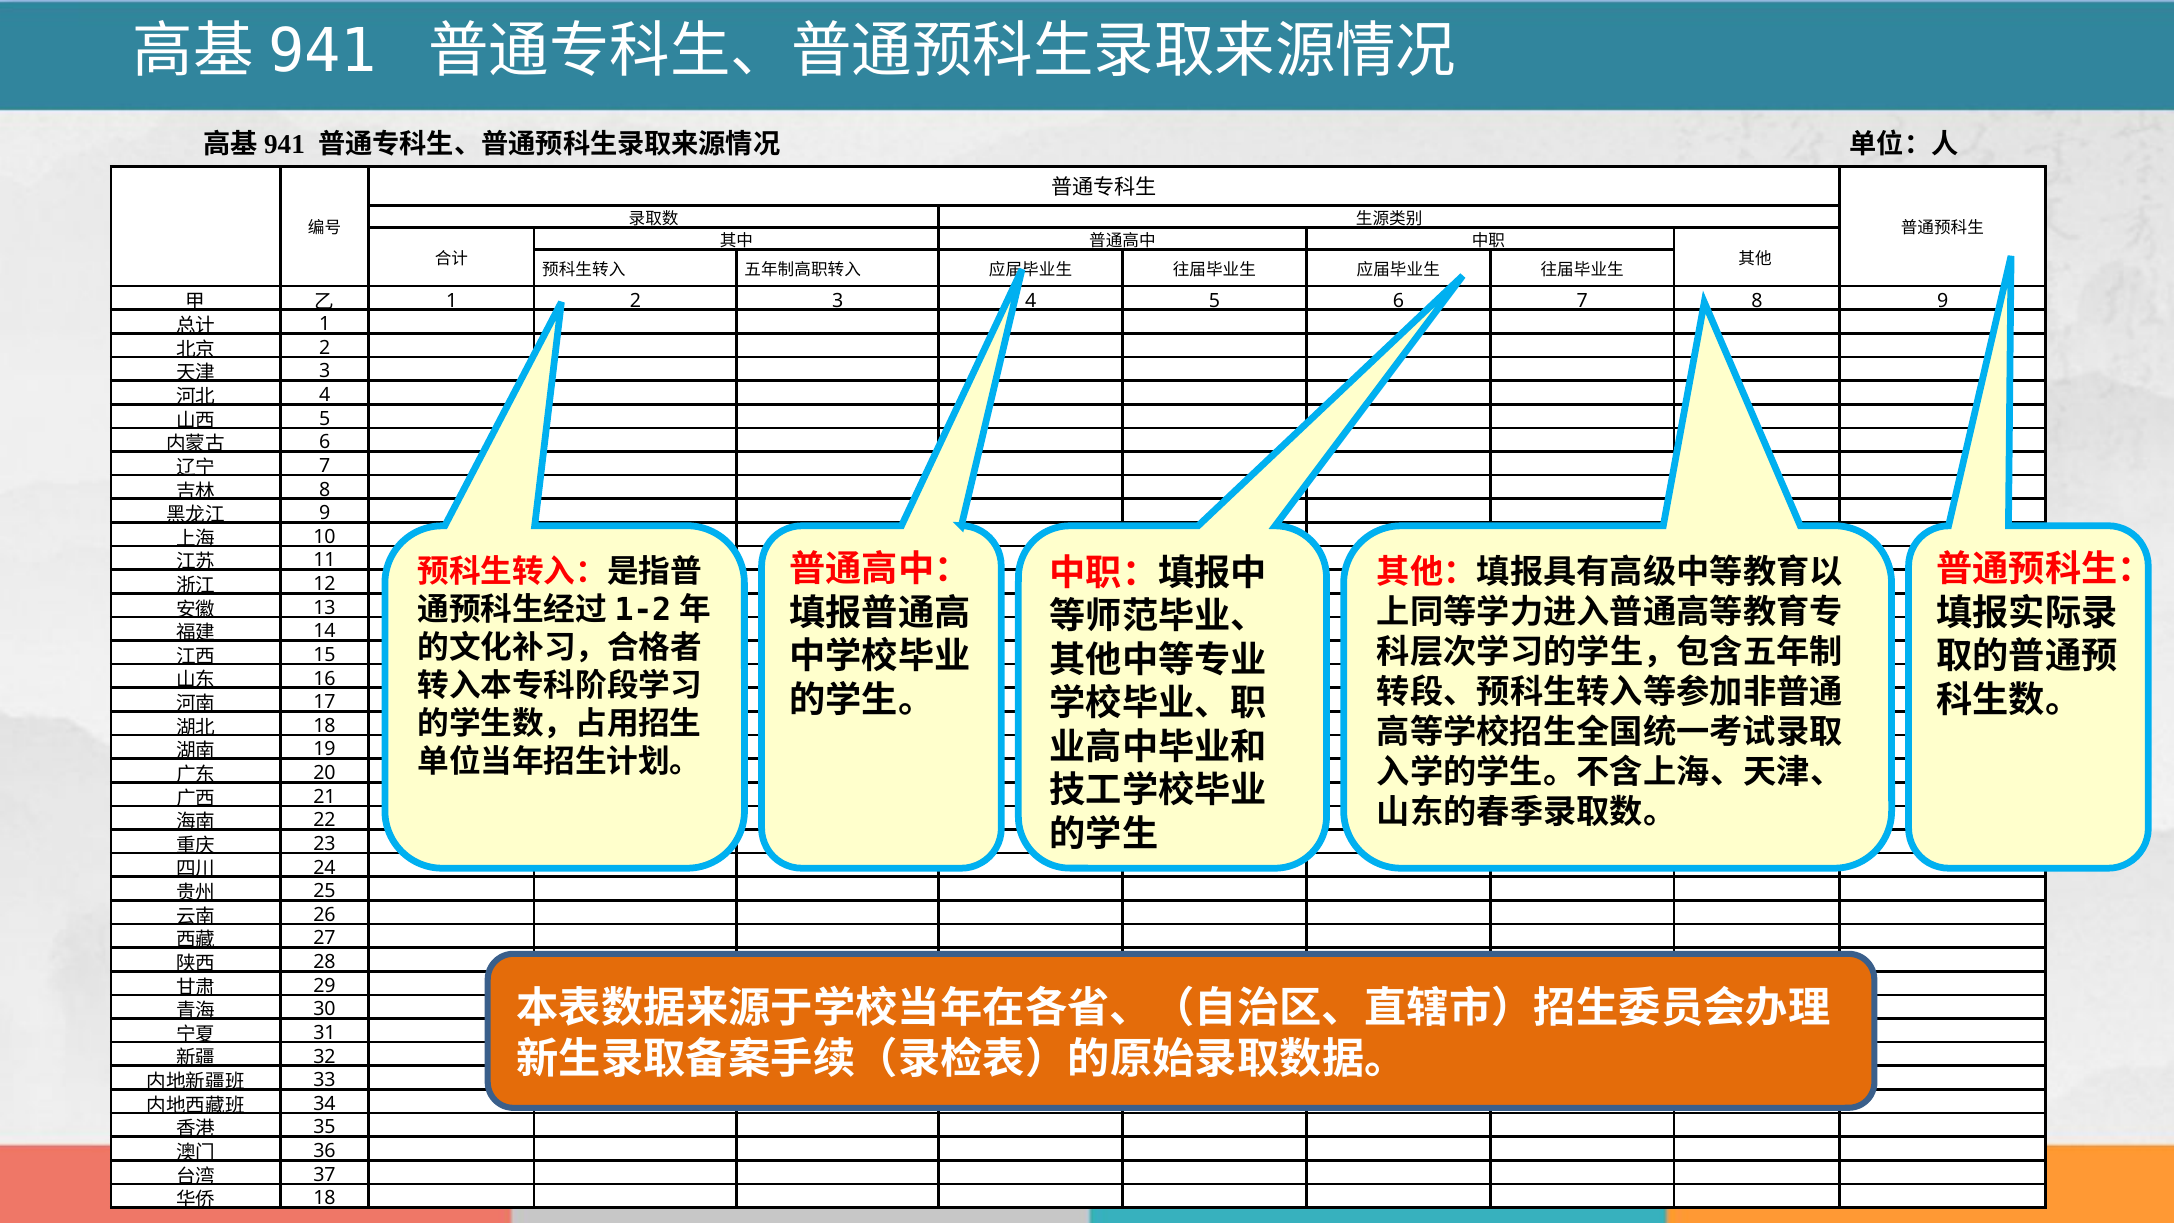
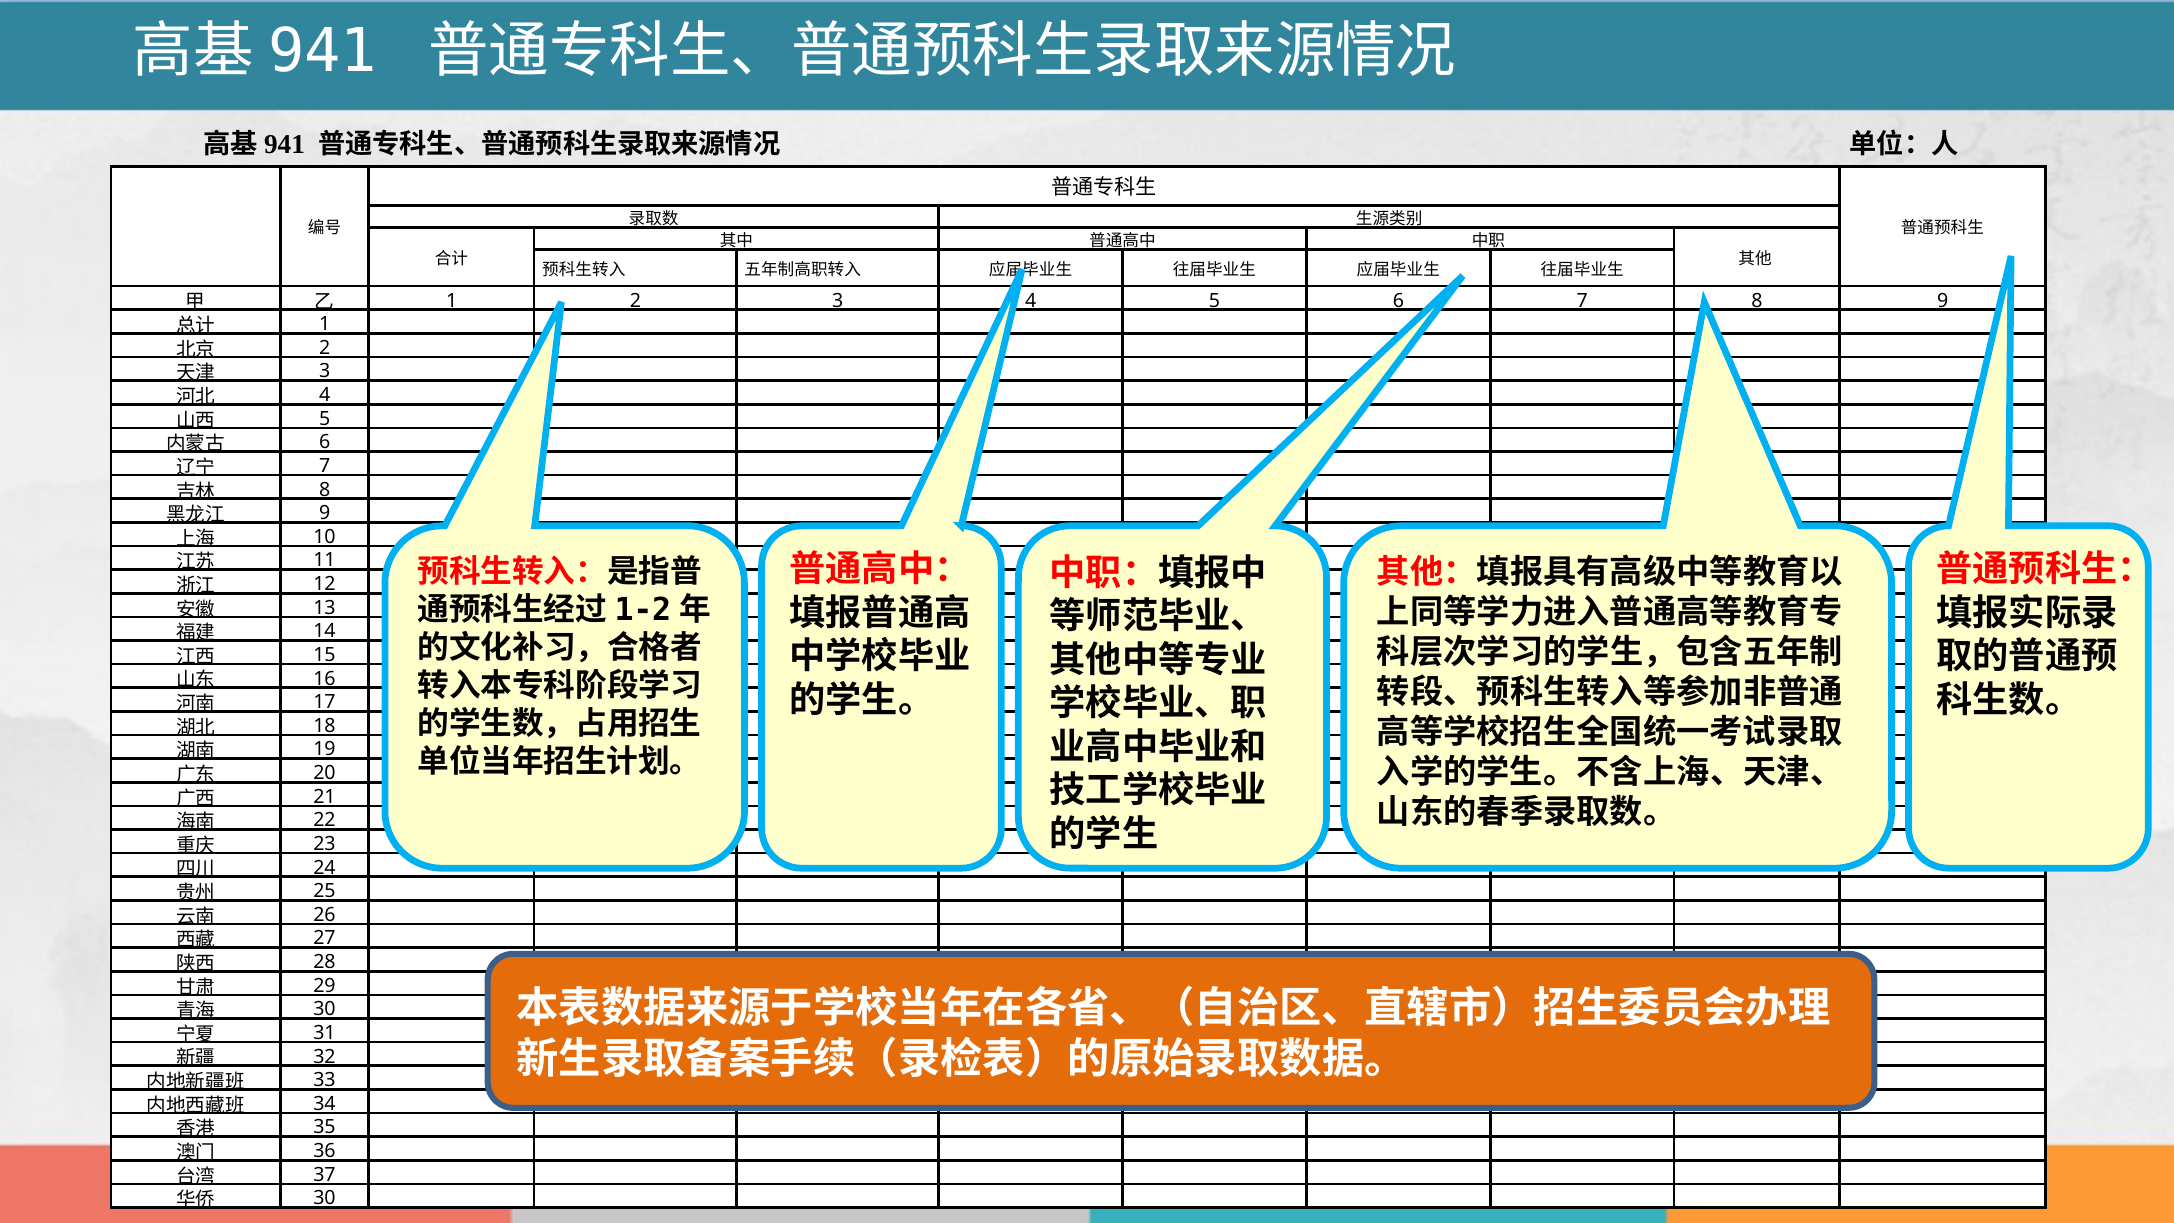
18 at (325, 1198): 18 -> 30
